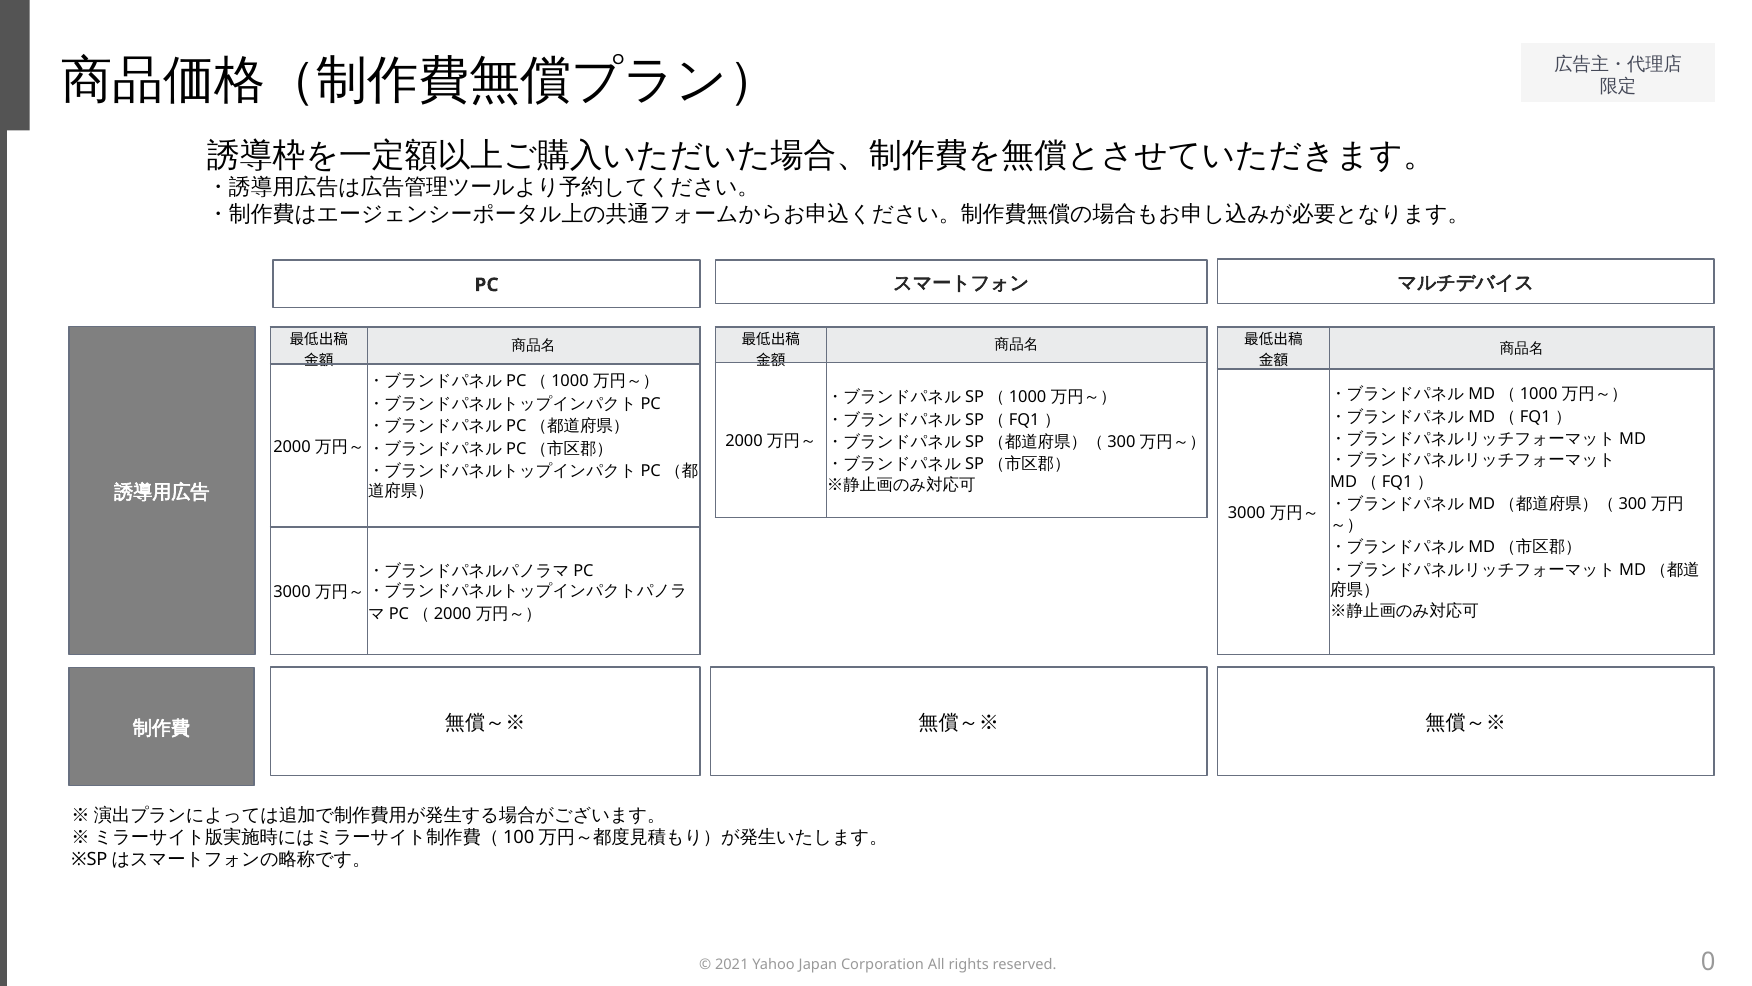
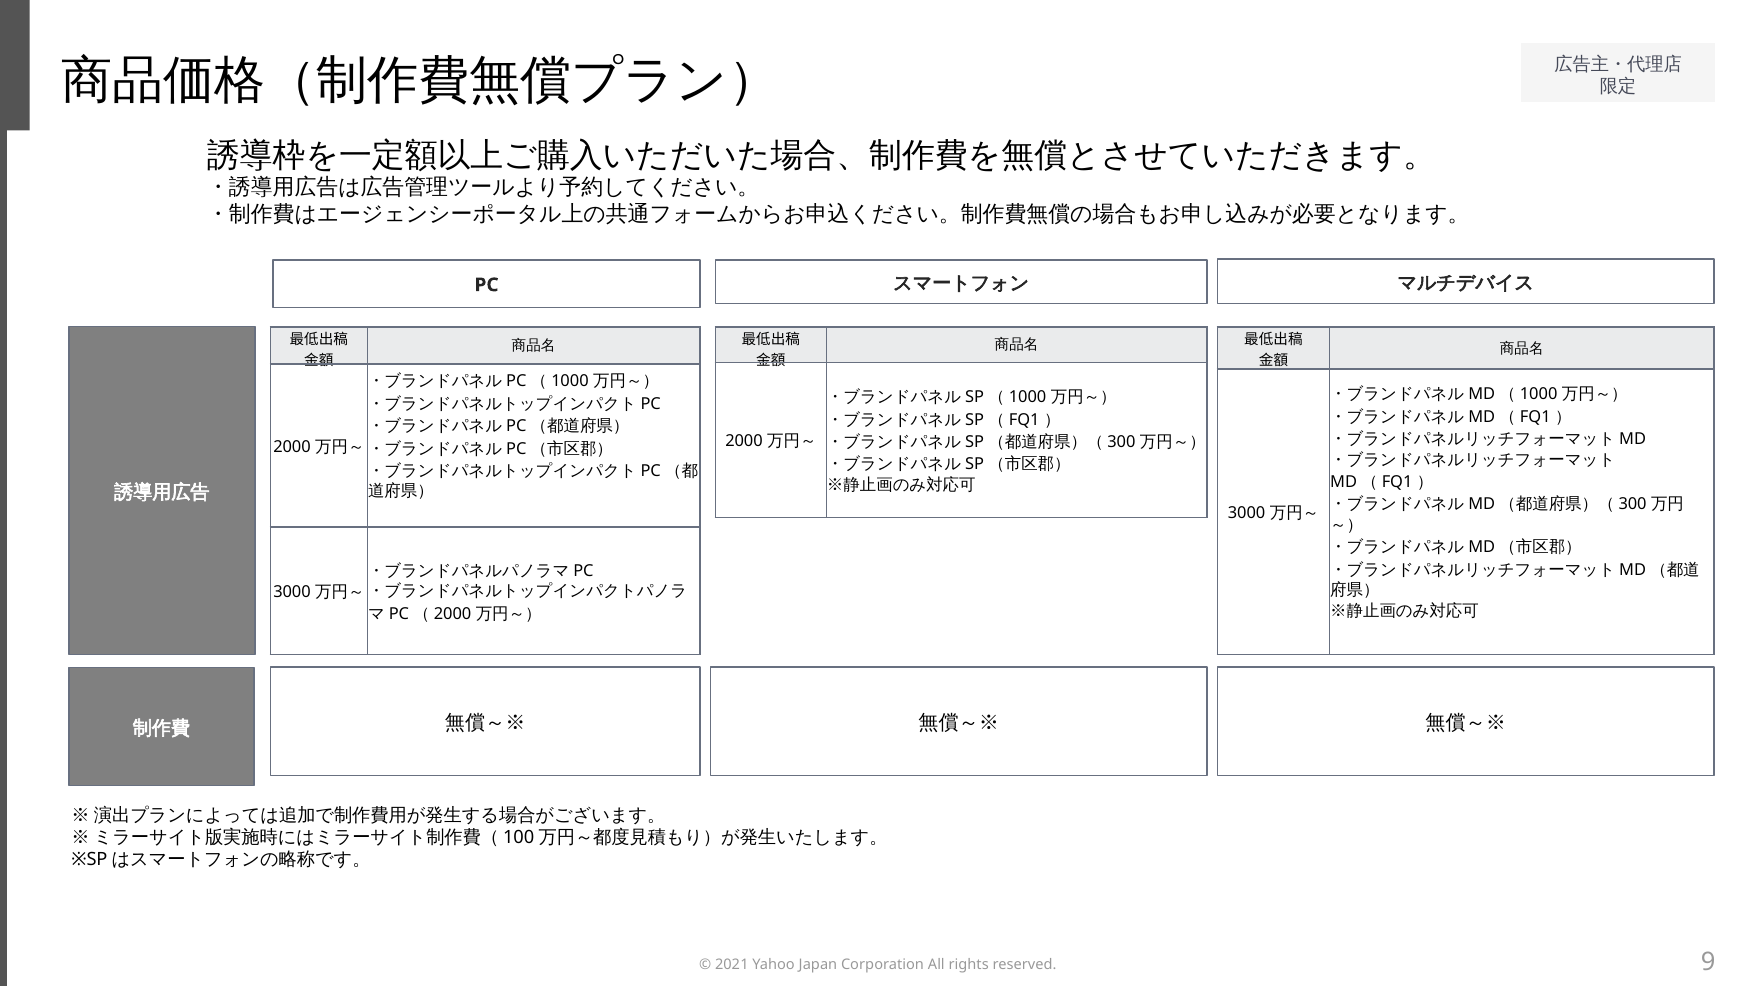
0: 0 -> 9
